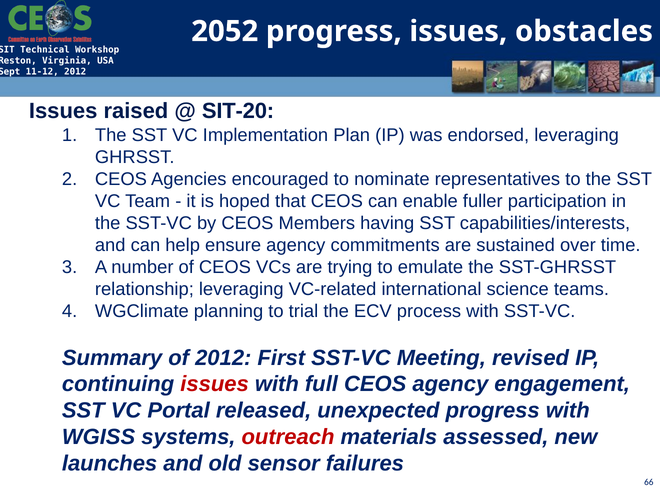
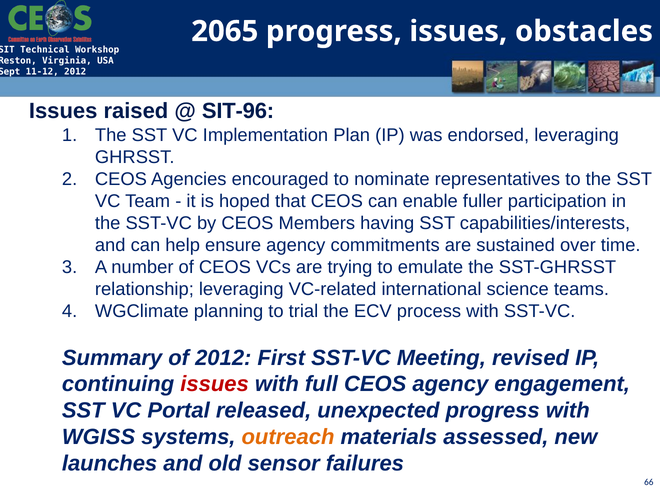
2052: 2052 -> 2065
SIT-20: SIT-20 -> SIT-96
outreach colour: red -> orange
